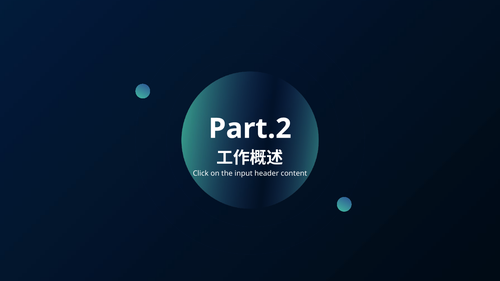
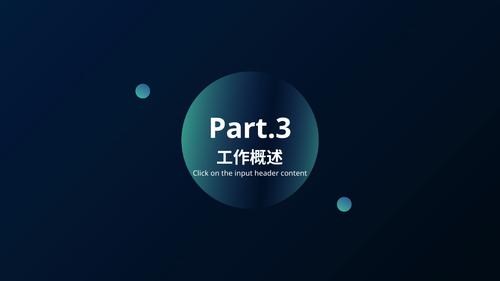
Part.2: Part.2 -> Part.3
